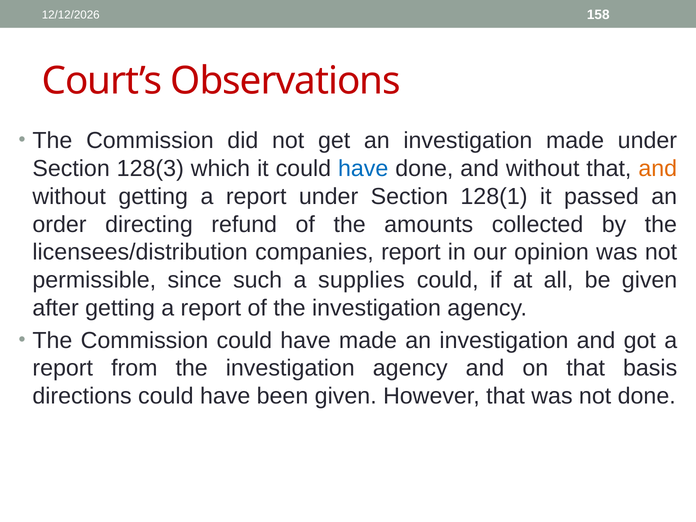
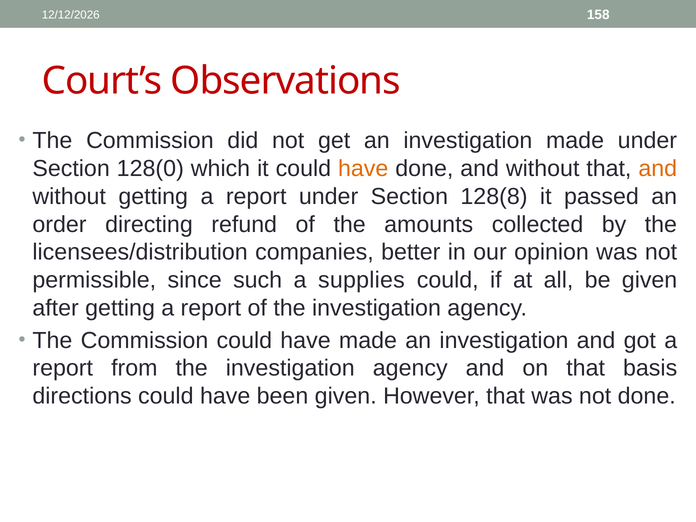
128(3: 128(3 -> 128(0
have at (363, 169) colour: blue -> orange
128(1: 128(1 -> 128(8
companies report: report -> better
